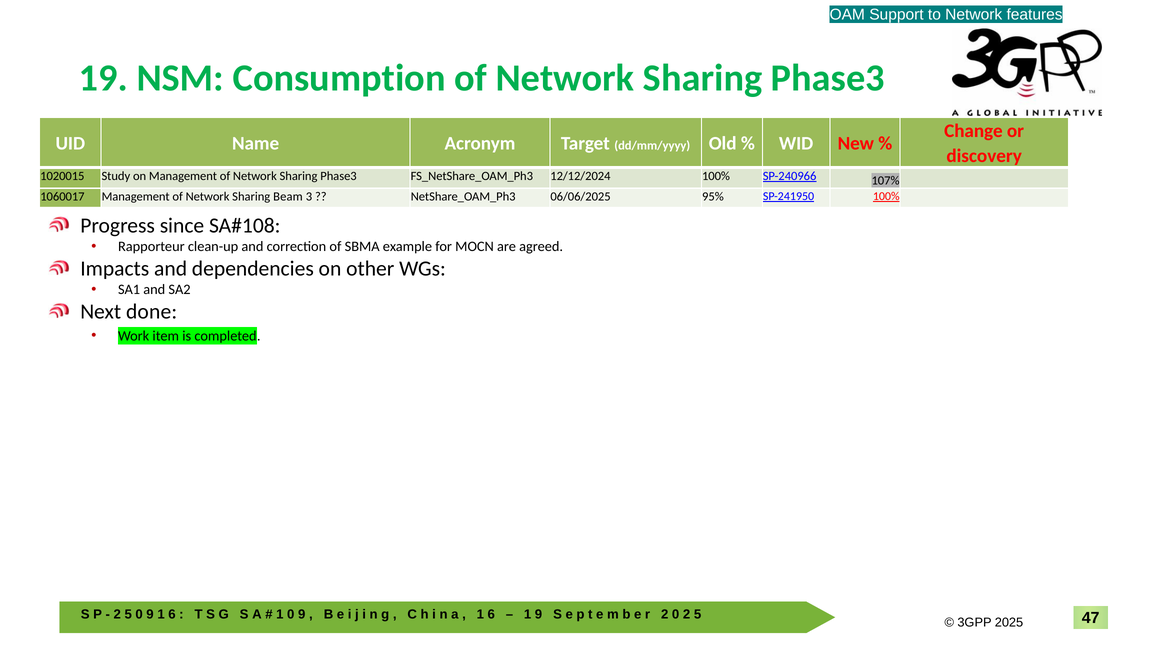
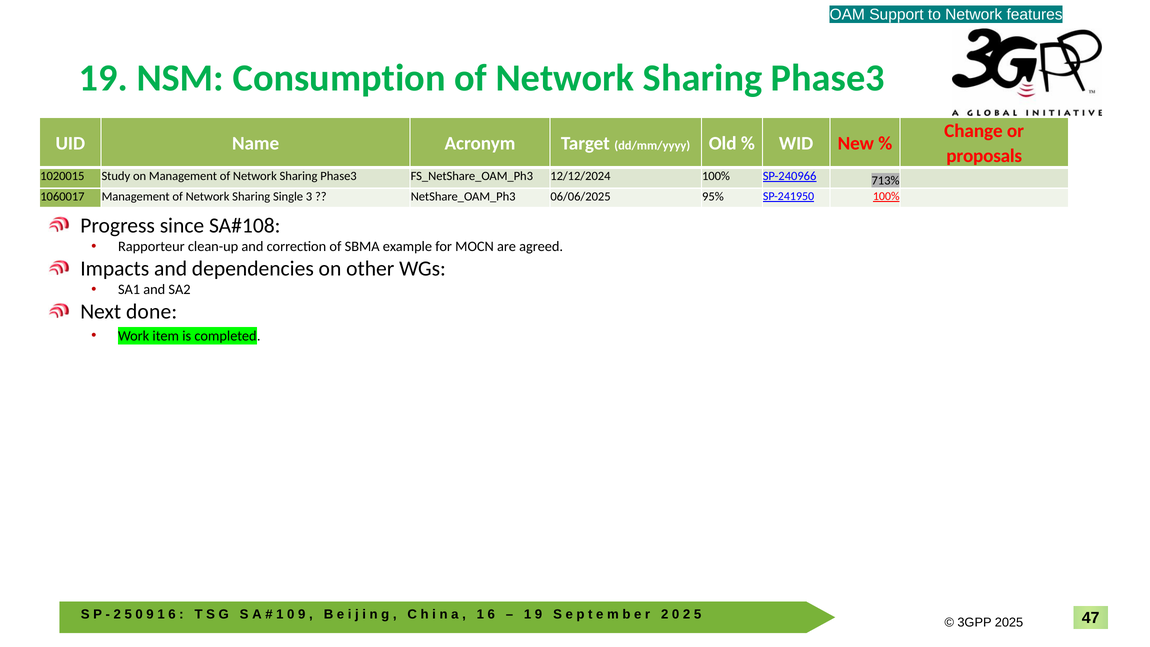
discovery: discovery -> proposals
107%: 107% -> 713%
Beam: Beam -> Single
